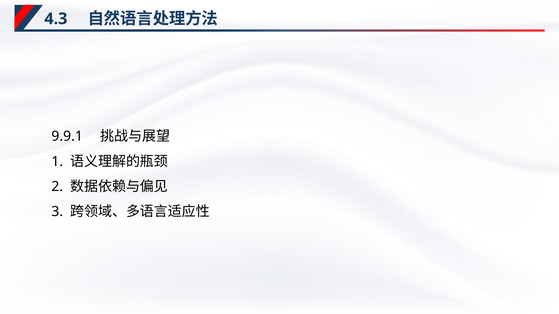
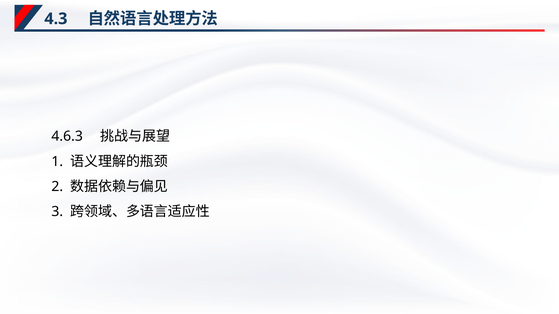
9.9.1: 9.9.1 -> 4.6.3
